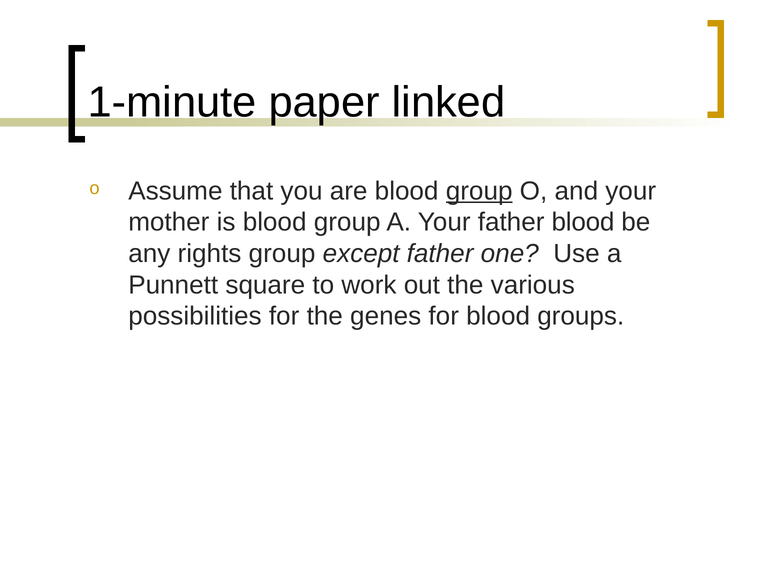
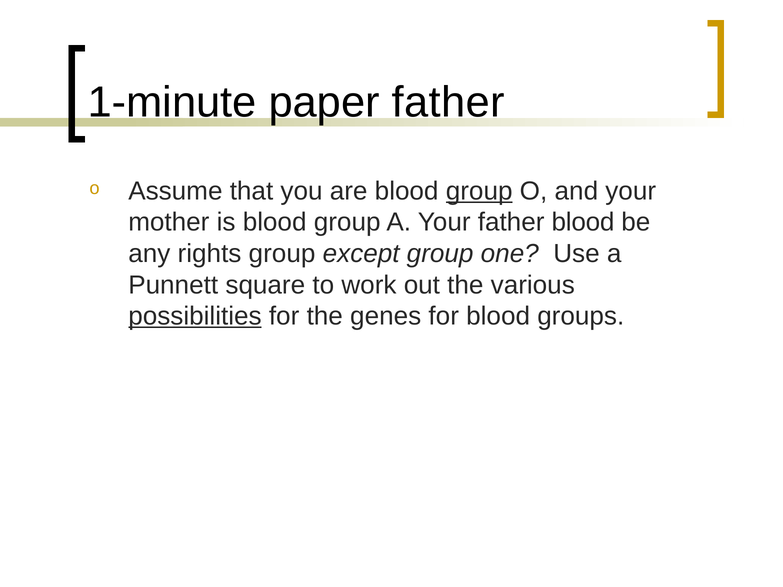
paper linked: linked -> father
except father: father -> group
possibilities underline: none -> present
